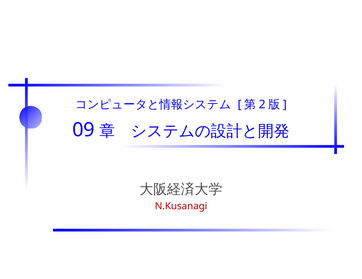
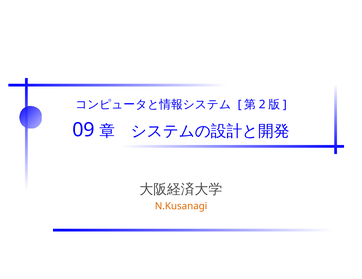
N.Kusanagi colour: red -> orange
